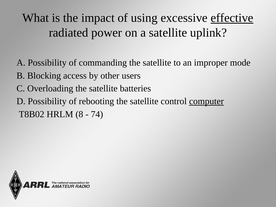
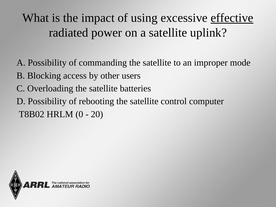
computer underline: present -> none
8: 8 -> 0
74: 74 -> 20
